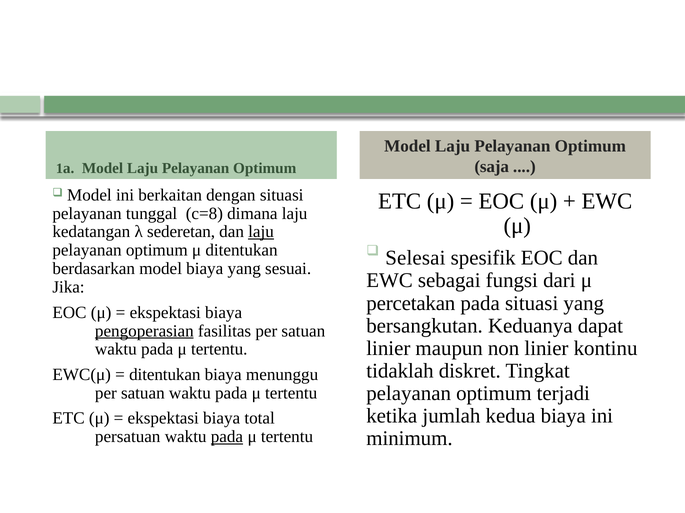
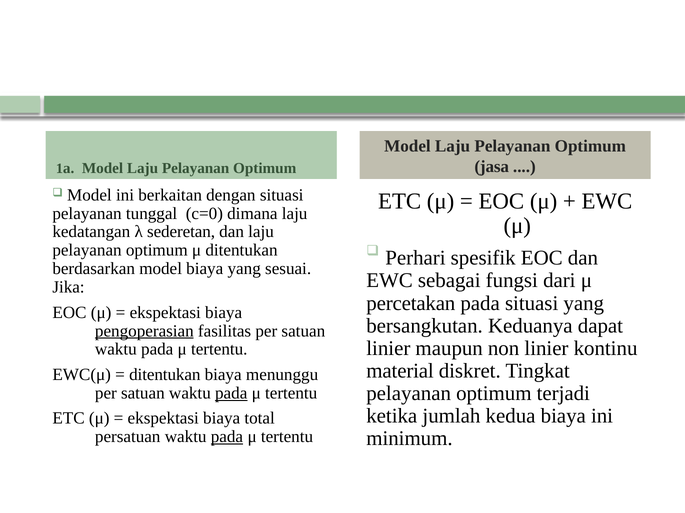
saja: saja -> jasa
c=8: c=8 -> c=0
laju at (261, 232) underline: present -> none
Selesai: Selesai -> Perhari
tidaklah: tidaklah -> material
pada at (231, 394) underline: none -> present
